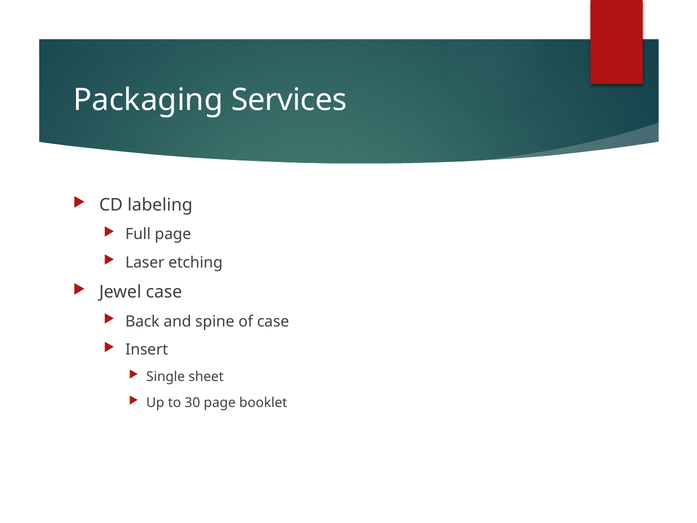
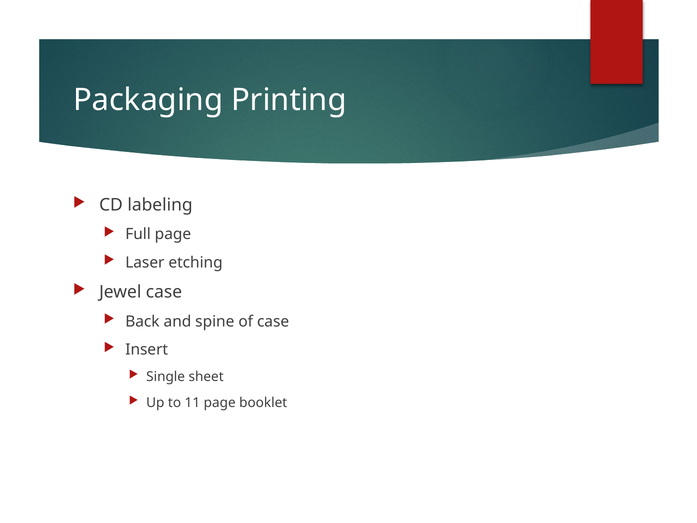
Services: Services -> Printing
30: 30 -> 11
